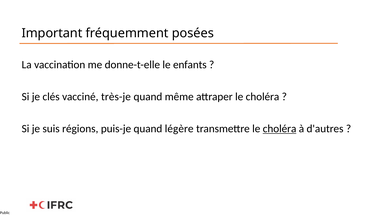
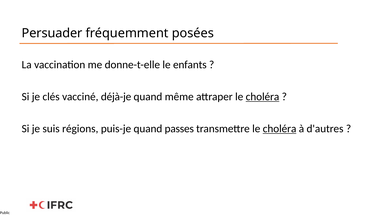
Important: Important -> Persuader
très-je: très-je -> déjà-je
choléra at (263, 97) underline: none -> present
légère: légère -> passes
